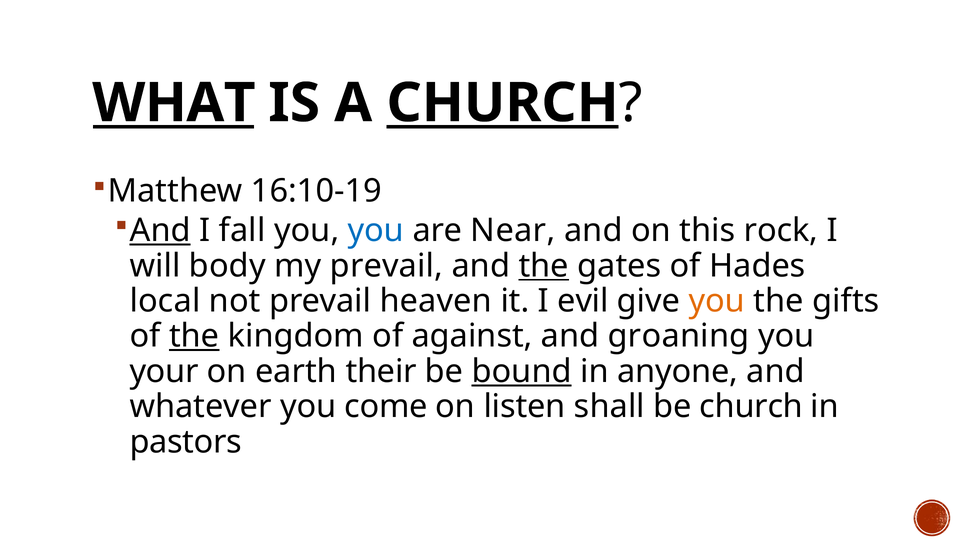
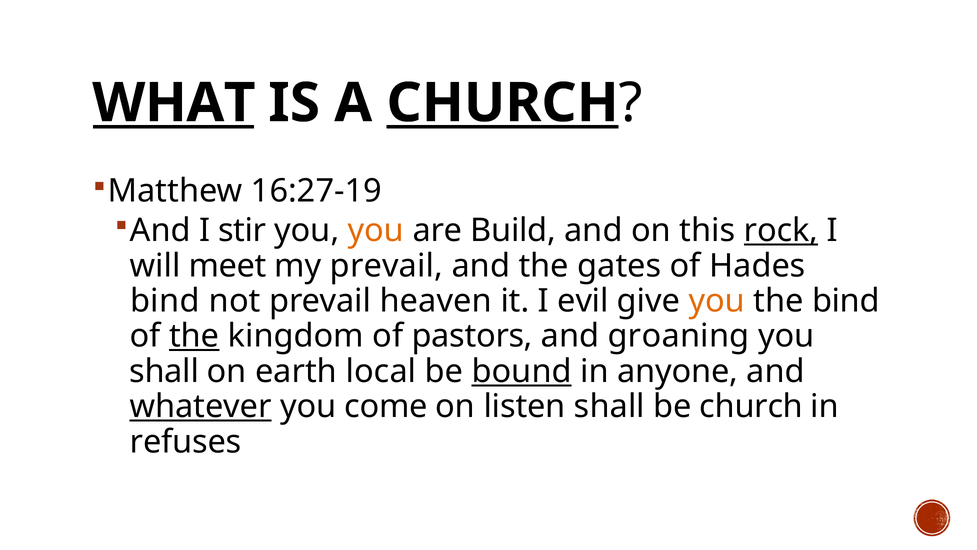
16:10-19: 16:10-19 -> 16:27-19
And at (160, 230) underline: present -> none
fall: fall -> stir
you at (376, 230) colour: blue -> orange
Near: Near -> Build
rock underline: none -> present
body: body -> meet
the at (544, 266) underline: present -> none
local at (165, 301): local -> bind
the gifts: gifts -> bind
against: against -> pastors
your at (164, 371): your -> shall
their: their -> local
whatever underline: none -> present
pastors: pastors -> refuses
